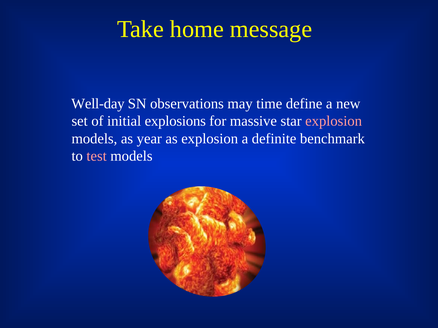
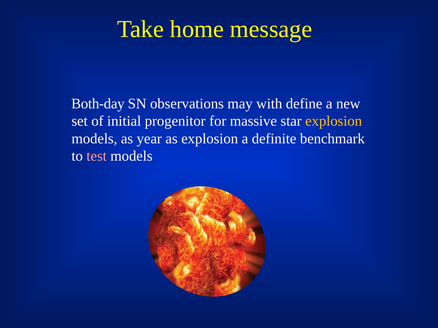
Well-day: Well-day -> Both-day
time: time -> with
explosions: explosions -> progenitor
explosion at (334, 121) colour: pink -> yellow
